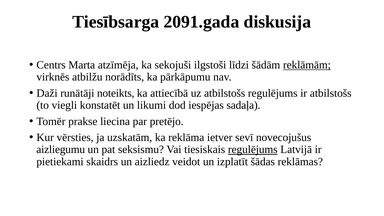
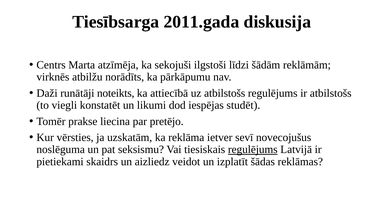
2091.gada: 2091.gada -> 2011.gada
reklāmām underline: present -> none
sadaļa: sadaļa -> studēt
aizliegumu: aizliegumu -> noslēguma
